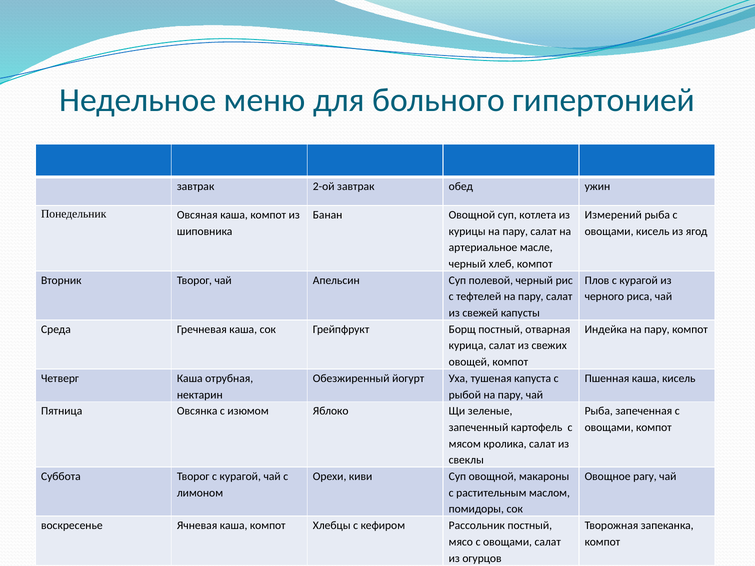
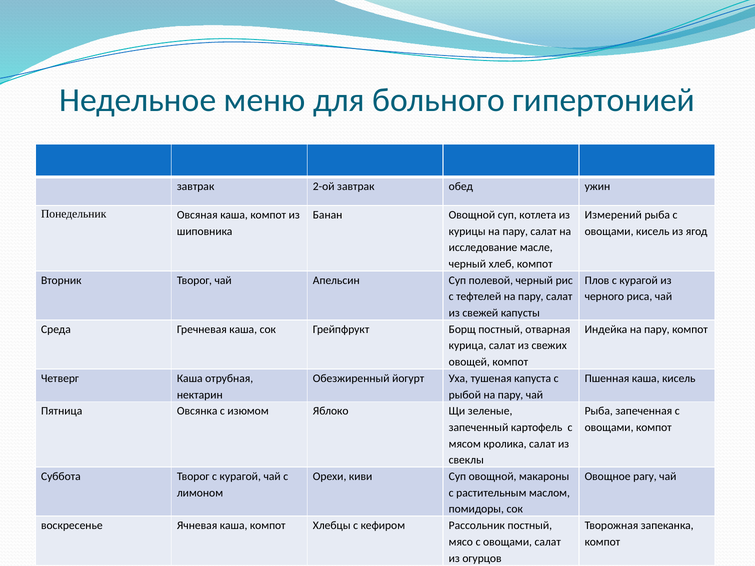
артериальное: артериальное -> исследование
